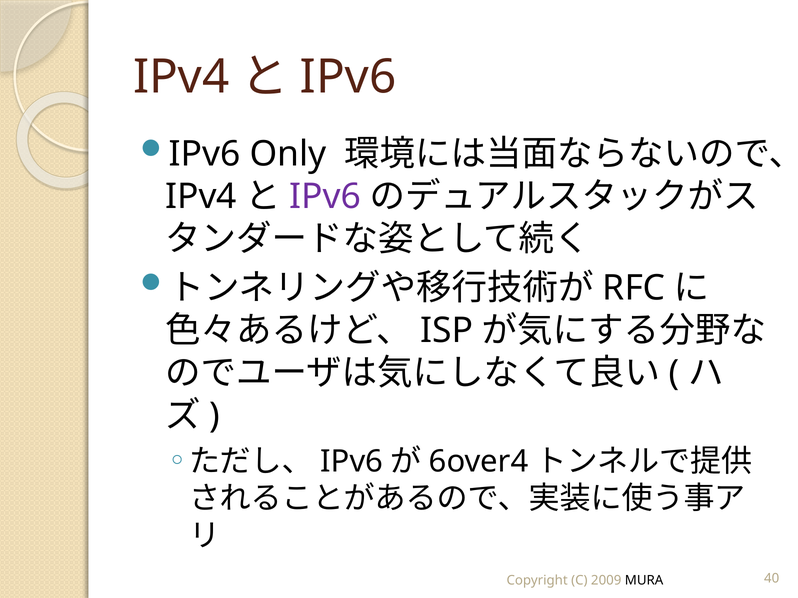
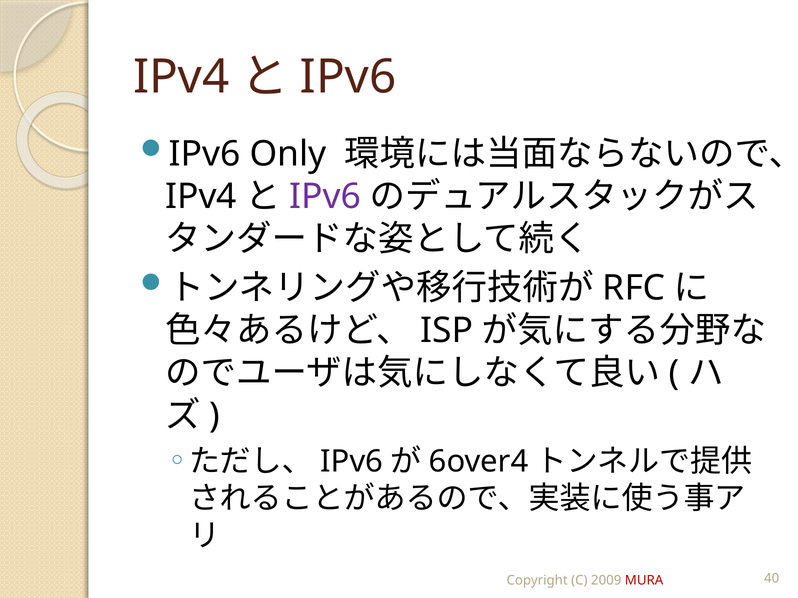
MURA colour: black -> red
